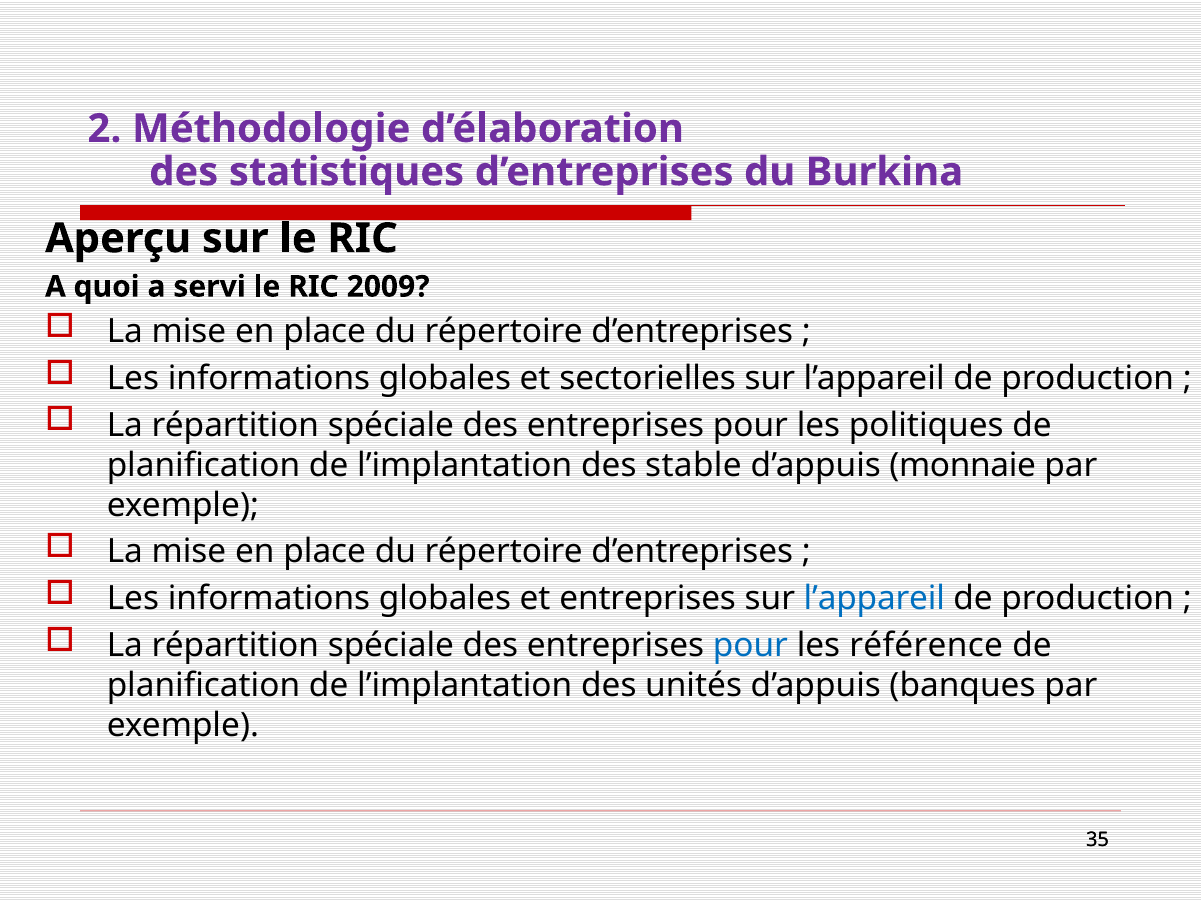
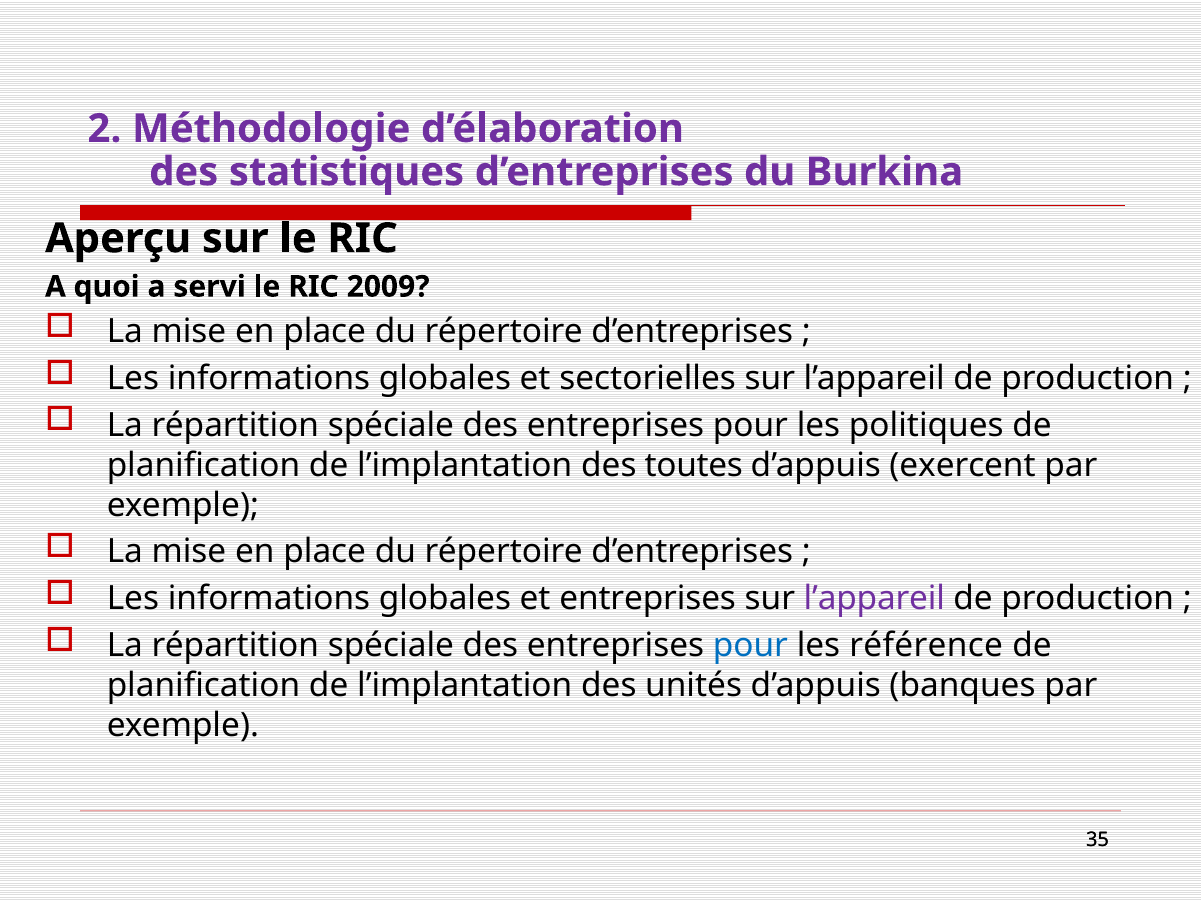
stable: stable -> toutes
monnaie: monnaie -> exercent
l’appareil at (874, 599) colour: blue -> purple
